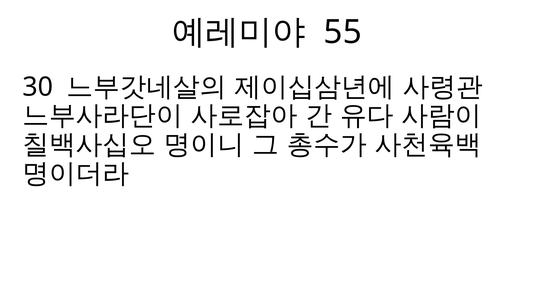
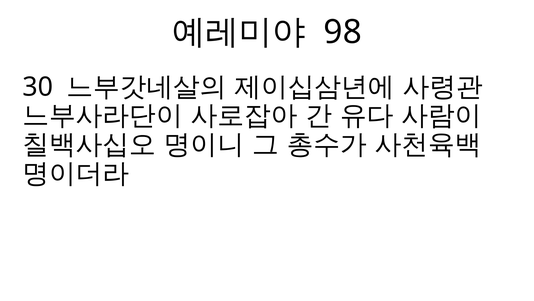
55: 55 -> 98
